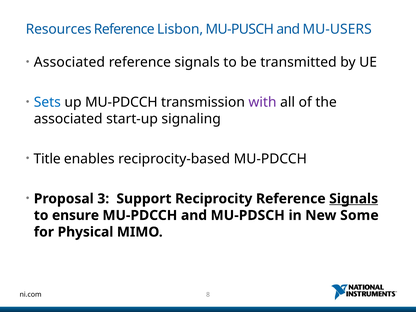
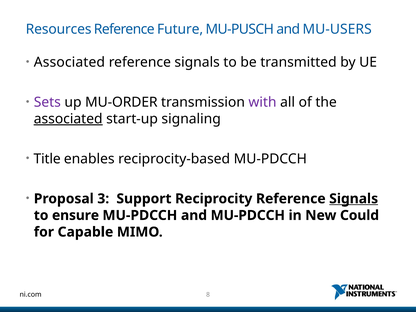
Lisbon: Lisbon -> Future
Sets colour: blue -> purple
up MU-PDCCH: MU-PDCCH -> MU-ORDER
associated at (68, 119) underline: none -> present
and MU-PDSCH: MU-PDSCH -> MU-PDCCH
Some: Some -> Could
Physical: Physical -> Capable
